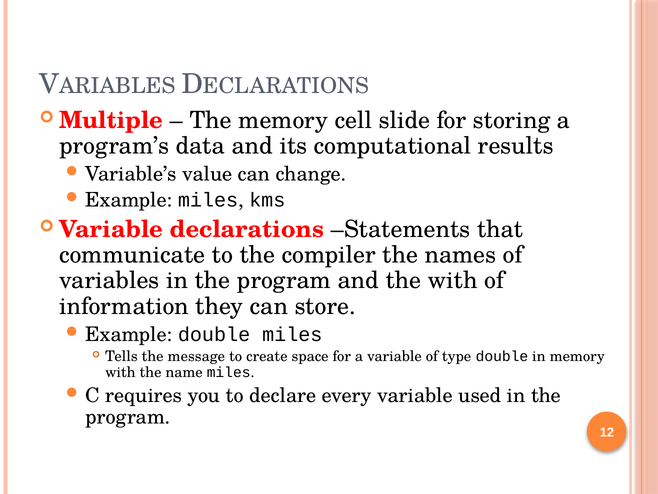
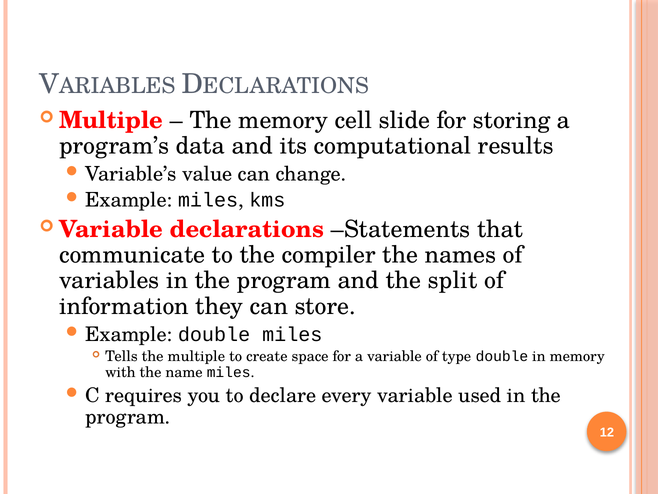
the with: with -> split
the message: message -> multiple
